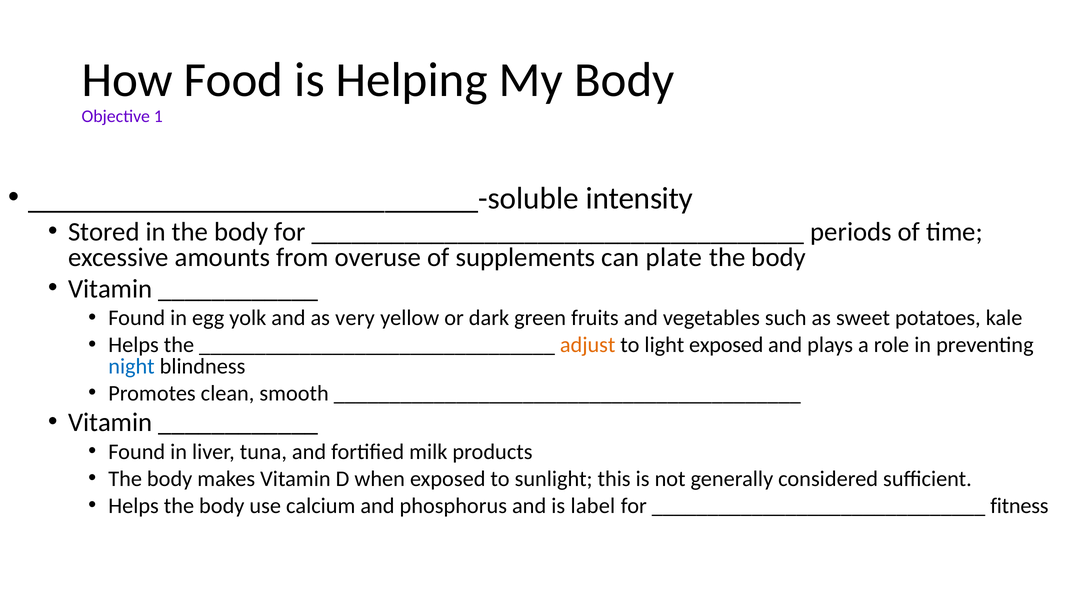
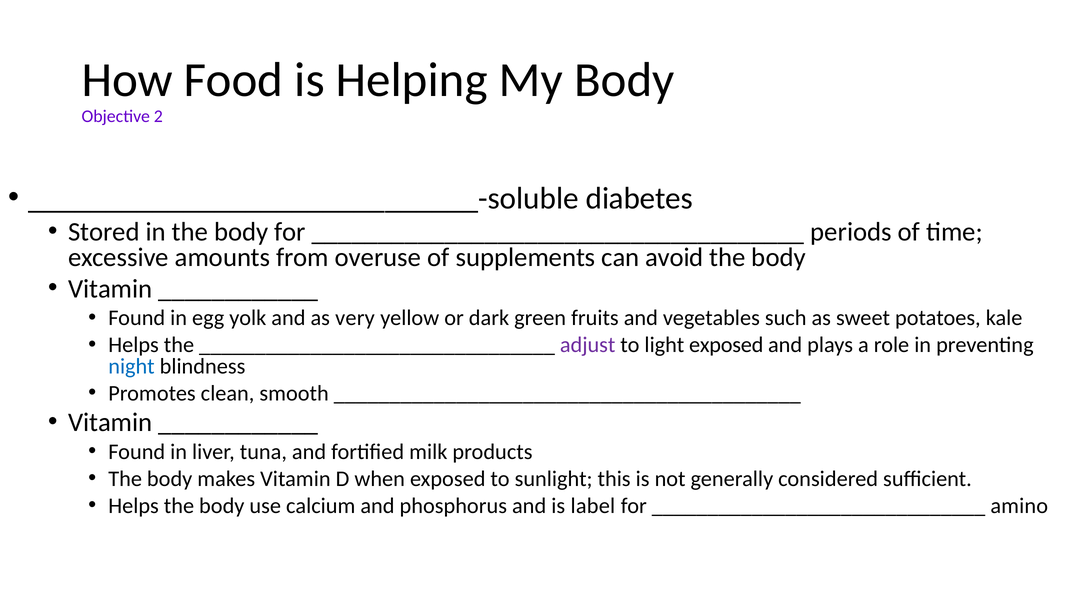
1: 1 -> 2
intensity: intensity -> diabetes
plate: plate -> avoid
adjust colour: orange -> purple
fitness: fitness -> amino
